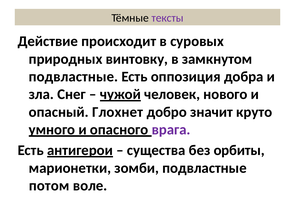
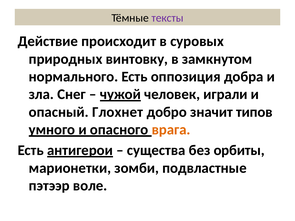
подвластные at (73, 77): подвластные -> нормального
нового: нового -> играли
круто: круто -> типов
врага colour: purple -> orange
потом: потом -> пэтээр
